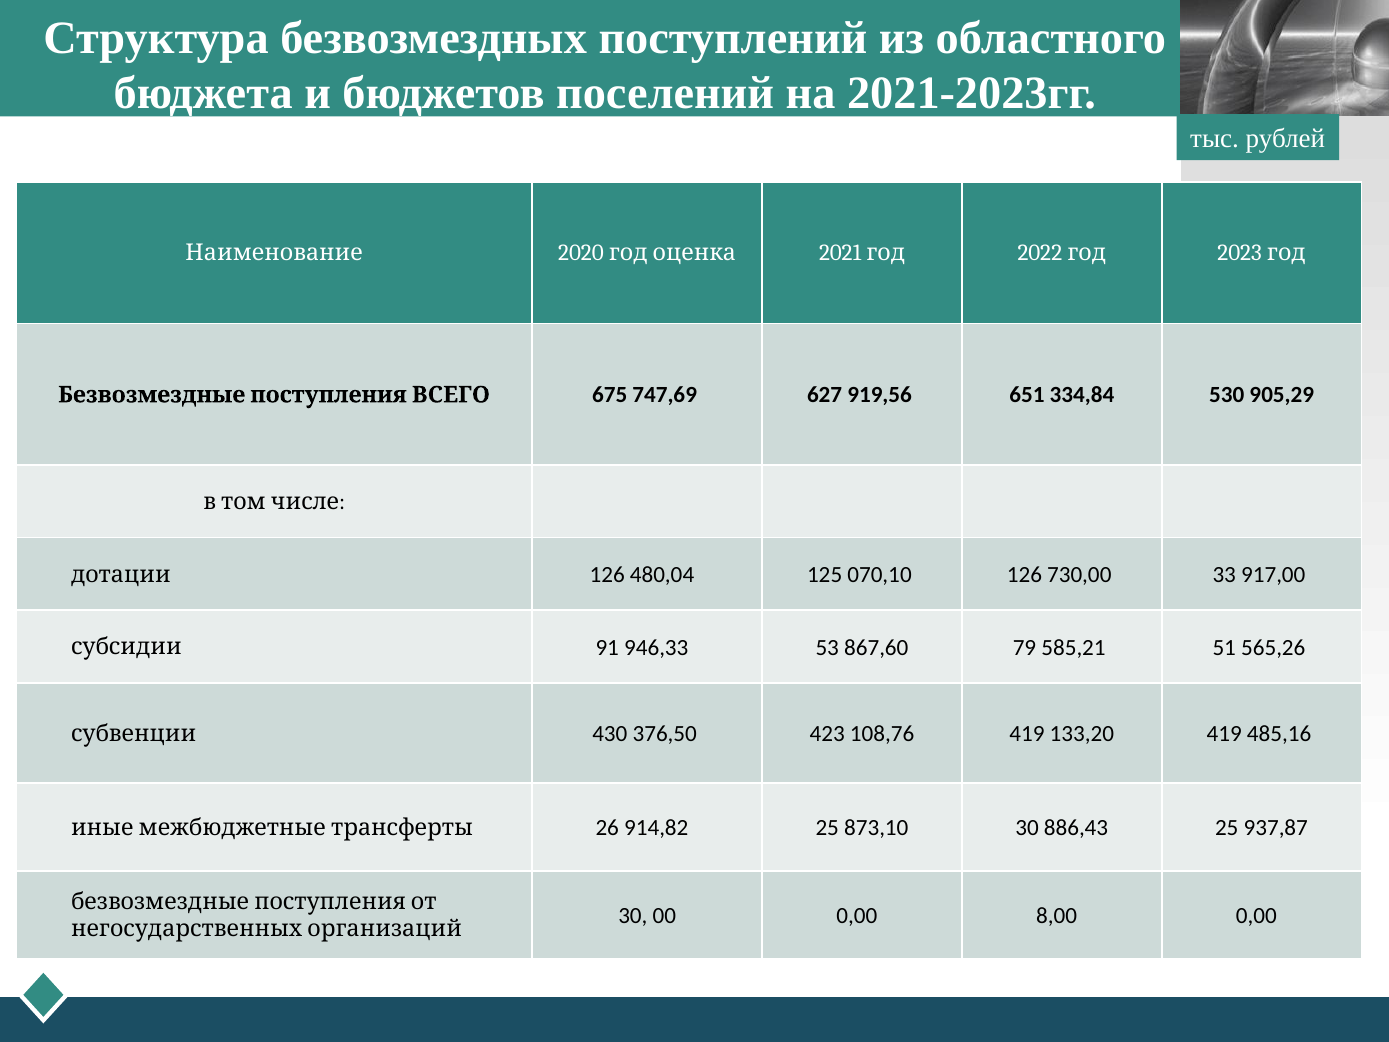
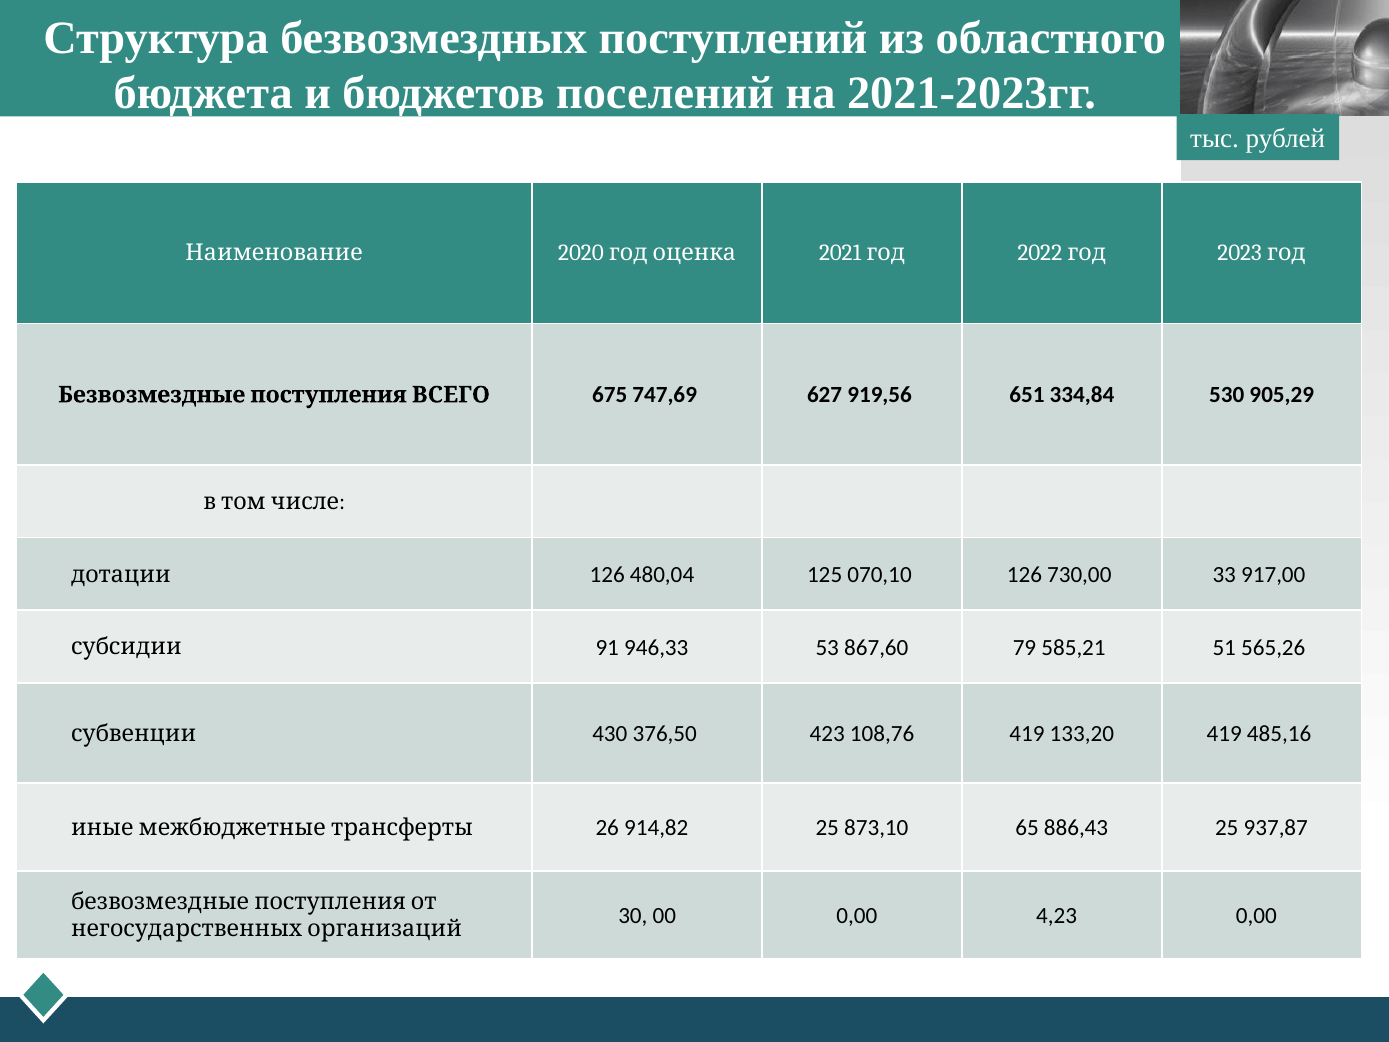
873,10 30: 30 -> 65
8,00: 8,00 -> 4,23
